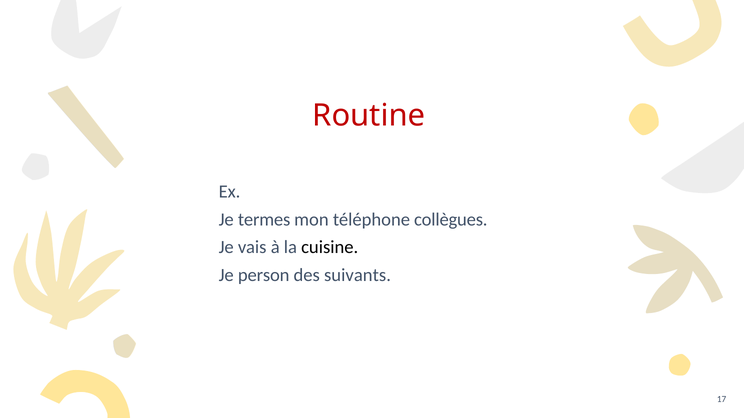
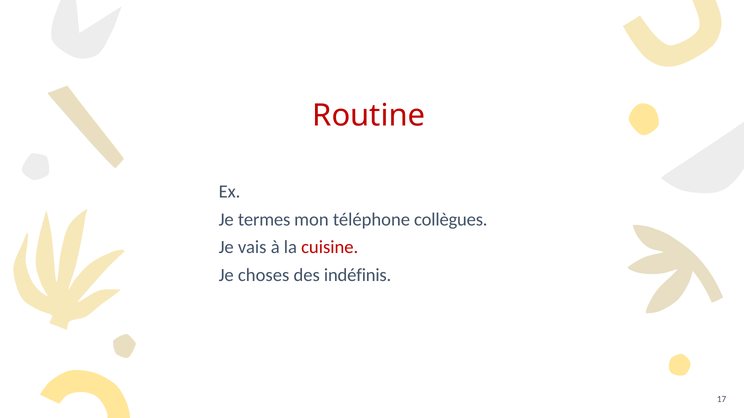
cuisine colour: black -> red
person: person -> choses
suivants: suivants -> indéfinis
